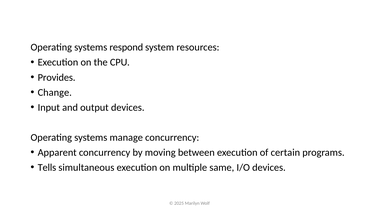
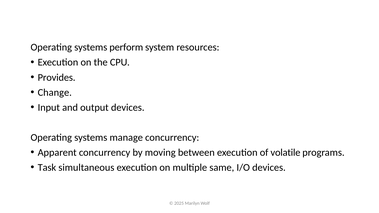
respond: respond -> perform
certain: certain -> volatile
Tells: Tells -> Task
